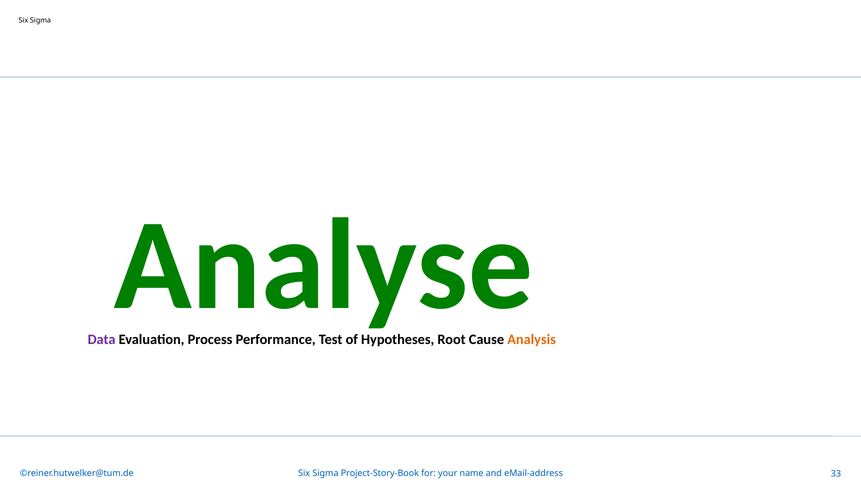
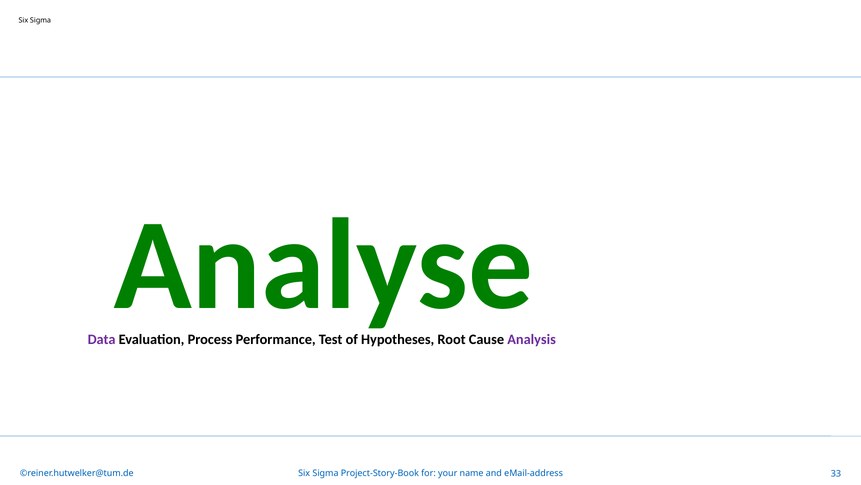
Analysis colour: orange -> purple
